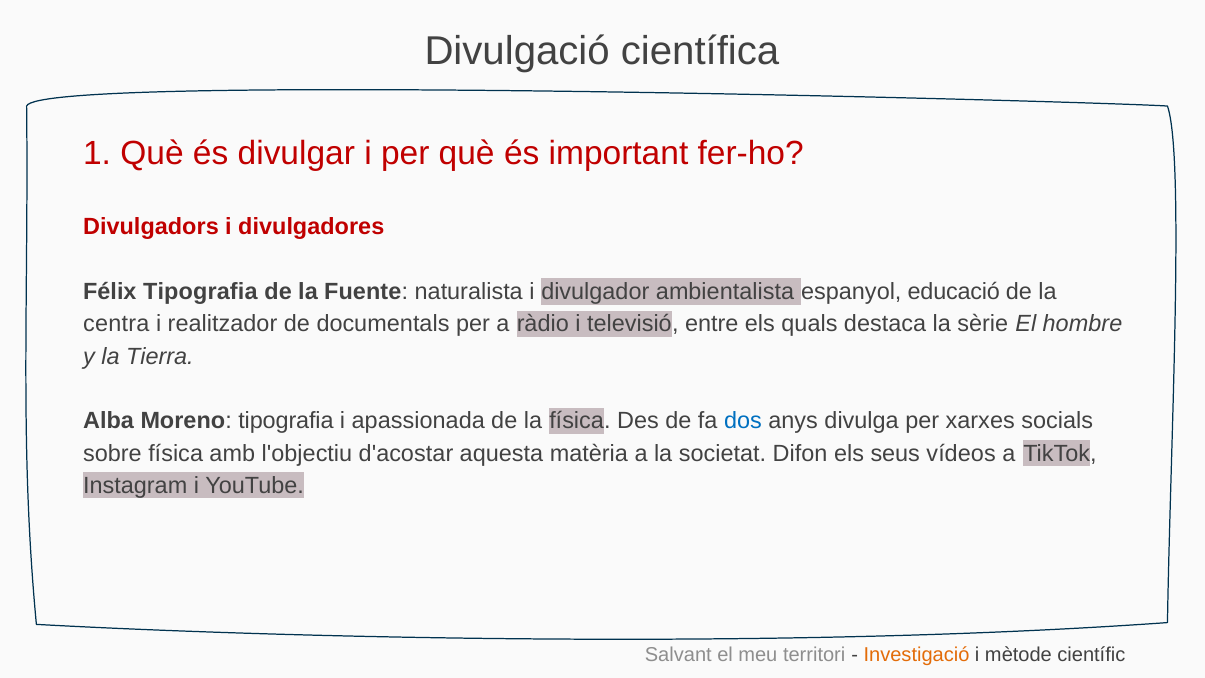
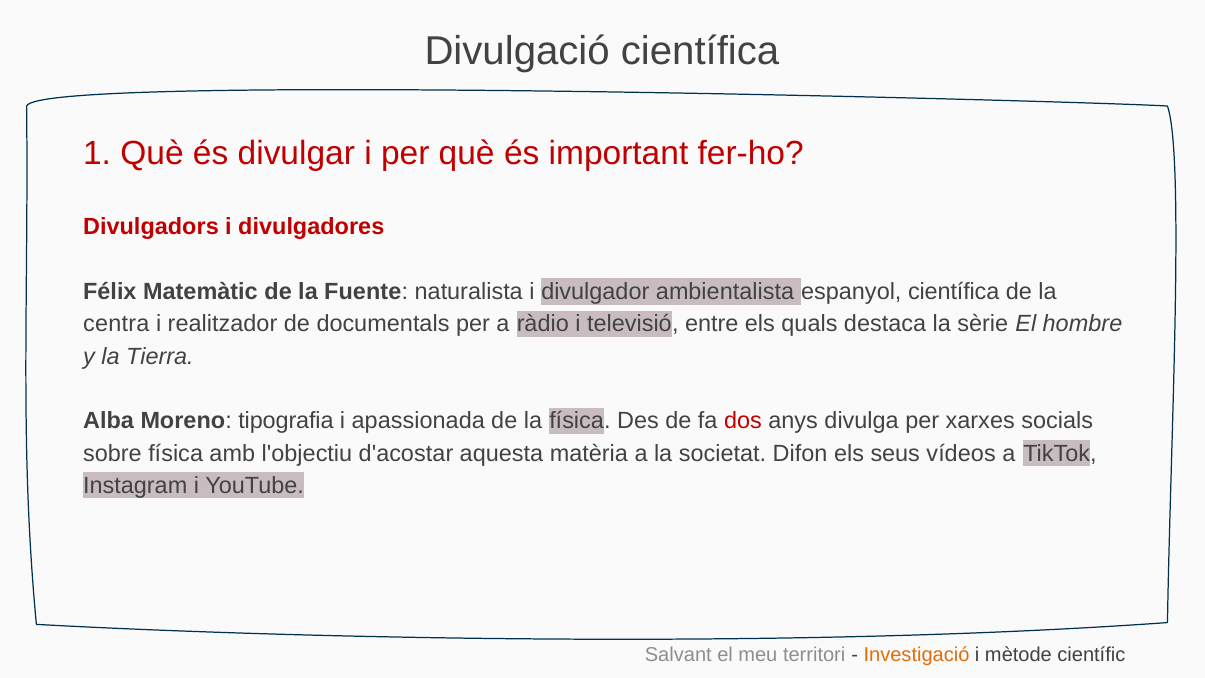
Félix Tipografia: Tipografia -> Matemàtic
espanyol educació: educació -> científica
dos colour: blue -> red
